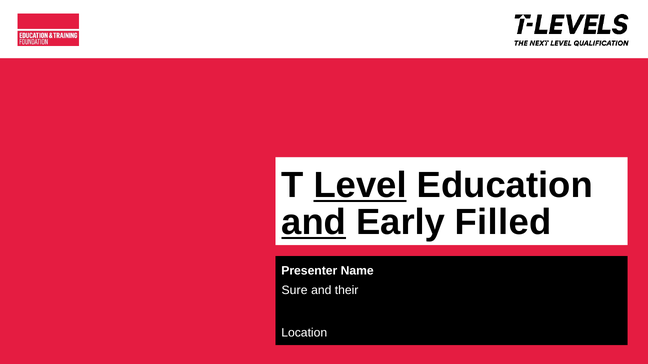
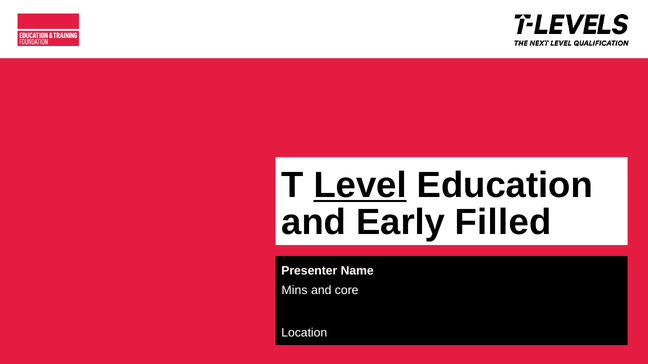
and at (314, 223) underline: present -> none
Sure: Sure -> Mins
their: their -> core
